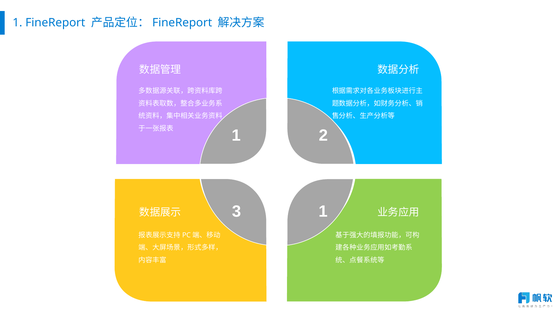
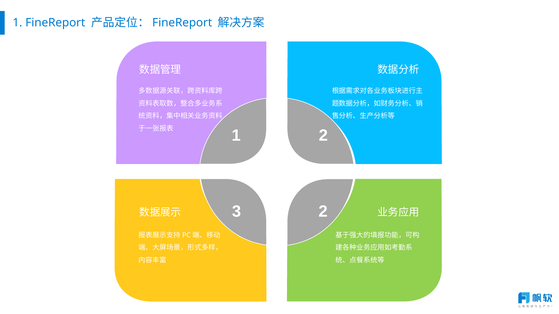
3 1: 1 -> 2
